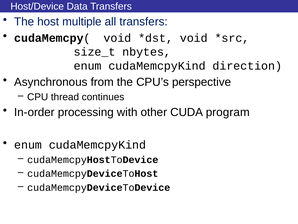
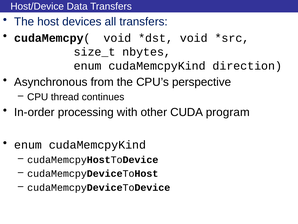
multiple: multiple -> devices
